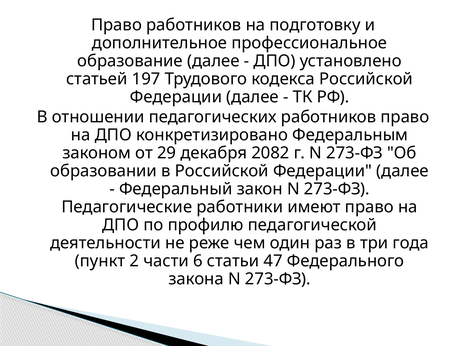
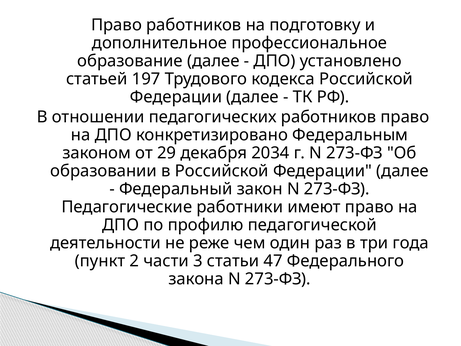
2082: 2082 -> 2034
6: 6 -> 3
